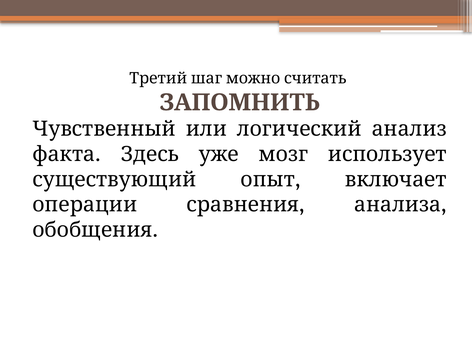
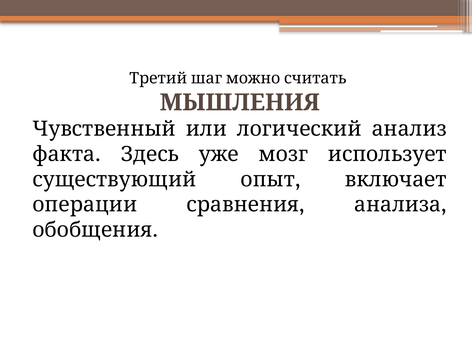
ЗАПОМНИТЬ: ЗАПОМНИТЬ -> МЫШЛЕНИЯ
